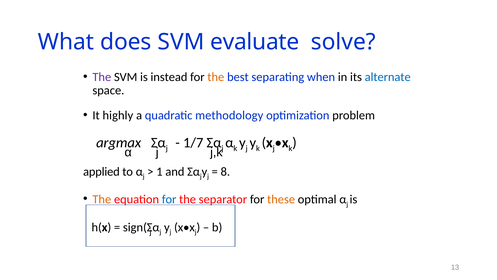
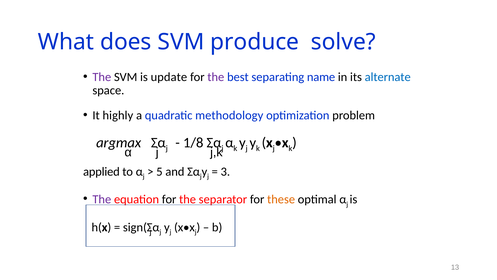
evaluate: evaluate -> produce
instead: instead -> update
the at (216, 77) colour: orange -> purple
when: when -> name
1/7: 1/7 -> 1/8
1: 1 -> 5
8: 8 -> 3
The at (102, 199) colour: orange -> purple
for at (169, 199) colour: blue -> black
